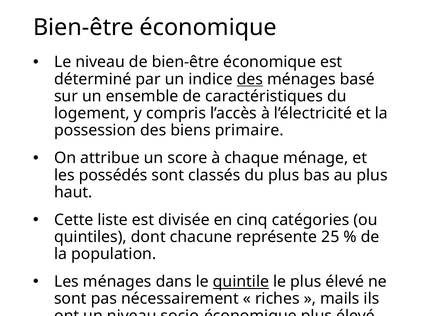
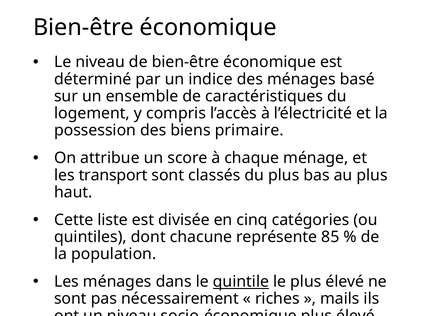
des at (250, 79) underline: present -> none
possédés: possédés -> transport
25: 25 -> 85
